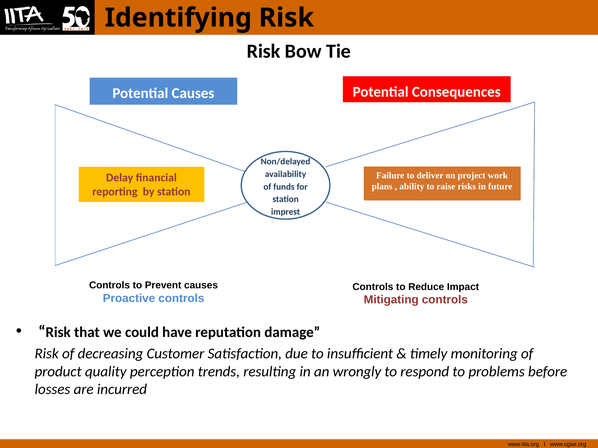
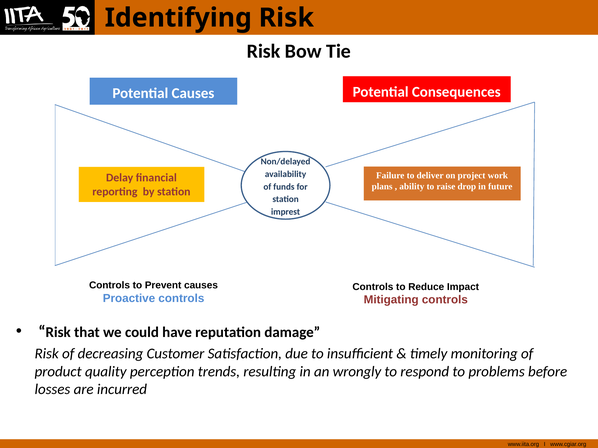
risks: risks -> drop
